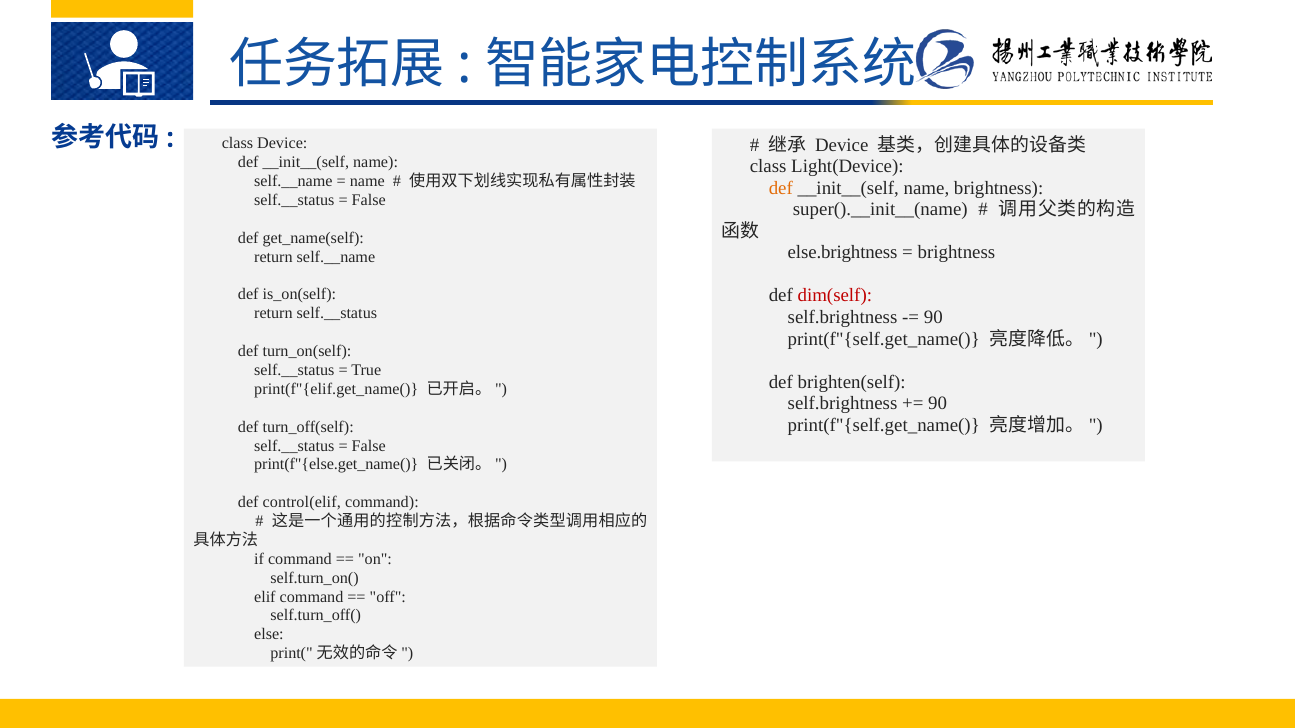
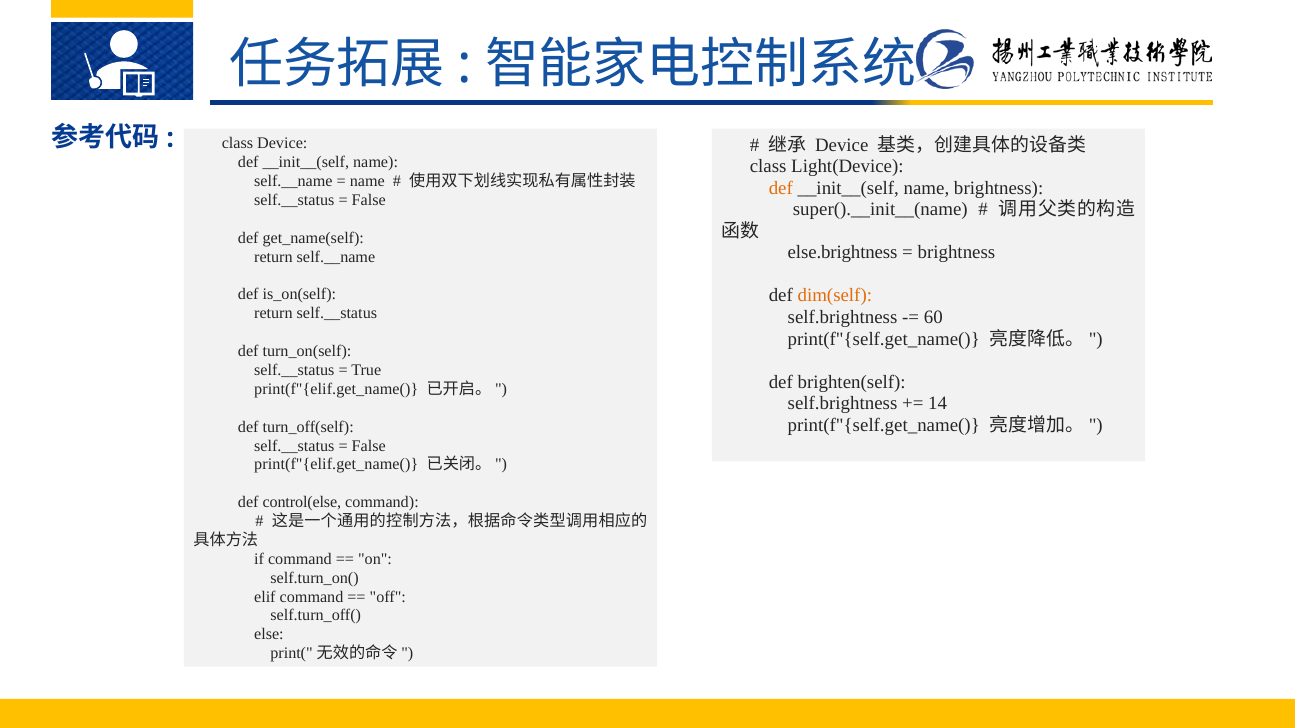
dim(self colour: red -> orange
90 at (933, 317): 90 -> 60
90 at (938, 404): 90 -> 14
print(f"{else.get_name( at (336, 465): print(f"{else.get_name( -> print(f"{elif.get_name(
control(elif: control(elif -> control(else
